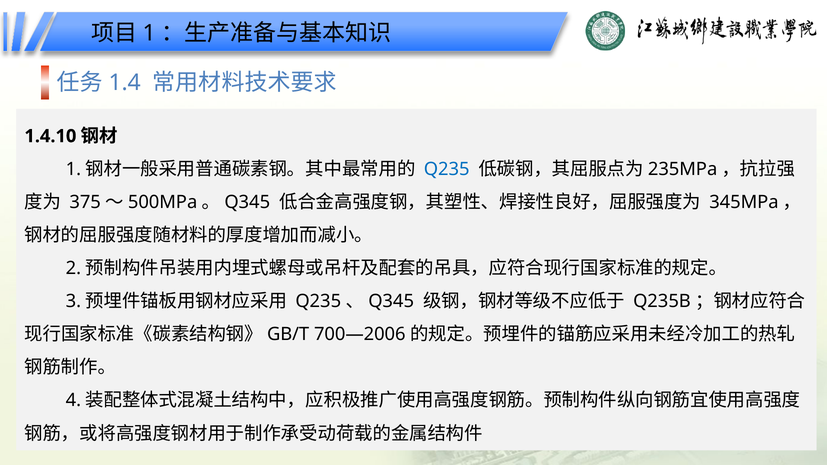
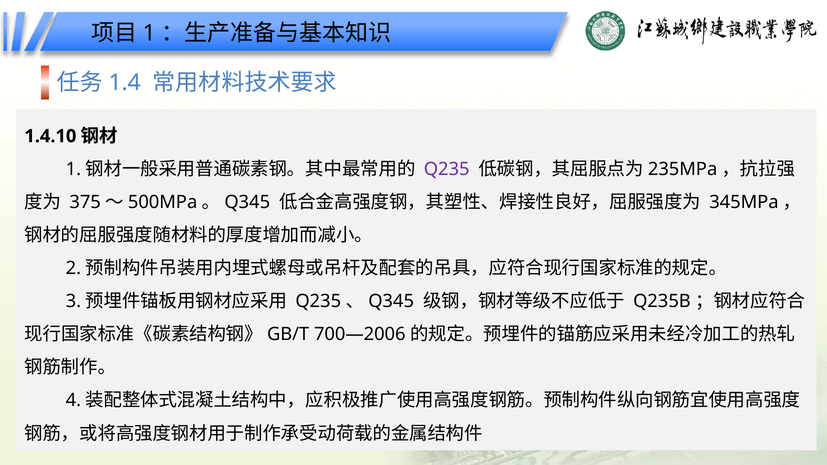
Q235 colour: blue -> purple
